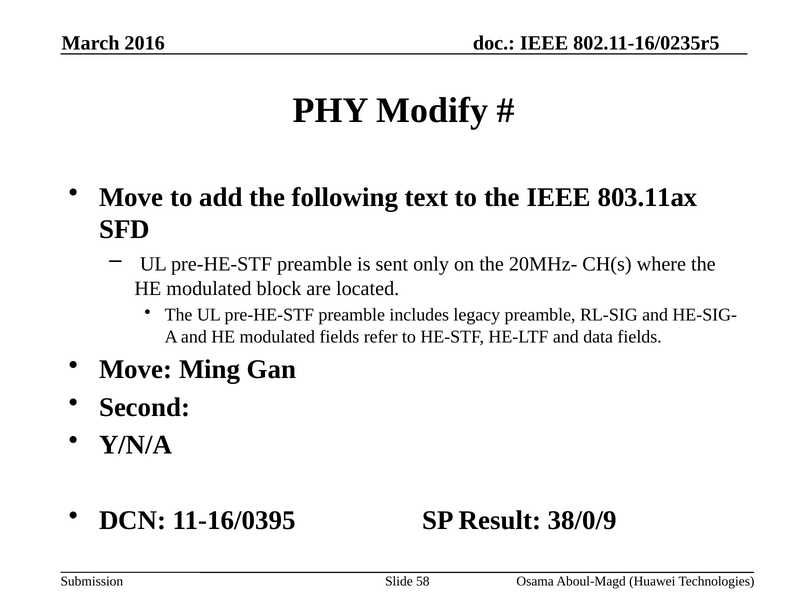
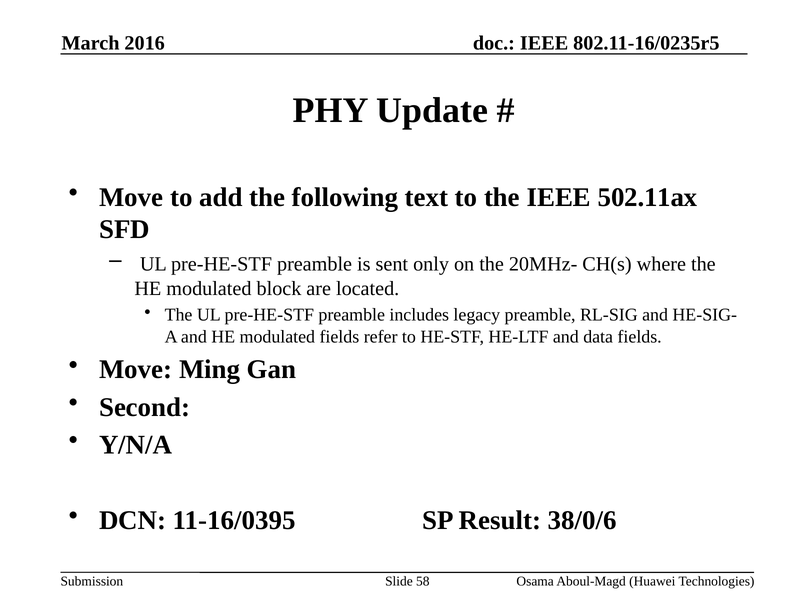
Modify: Modify -> Update
803.11ax: 803.11ax -> 502.11ax
38/0/9: 38/0/9 -> 38/0/6
